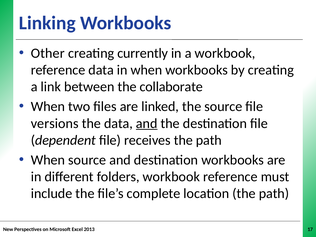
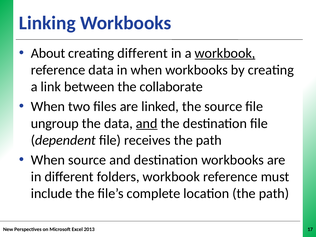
Other: Other -> About
creating currently: currently -> different
workbook at (225, 53) underline: none -> present
versions: versions -> ungroup
